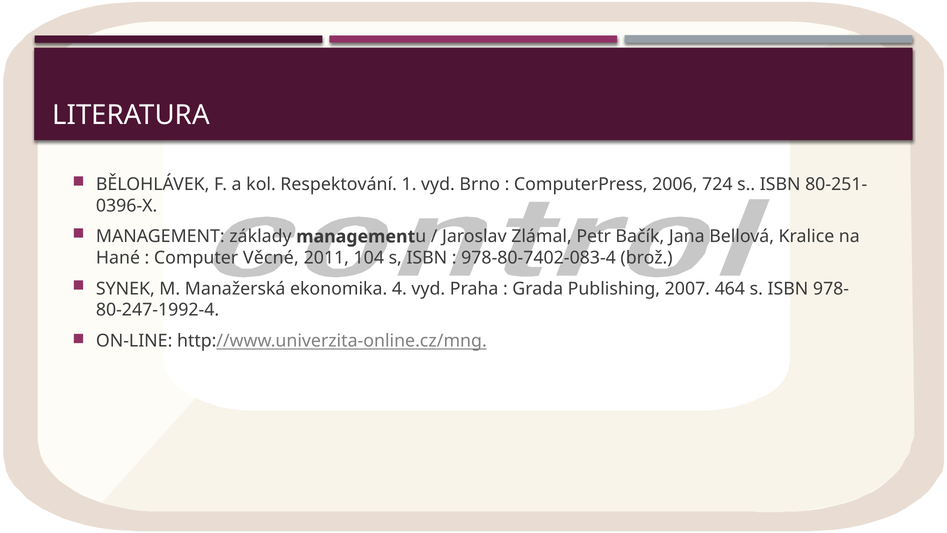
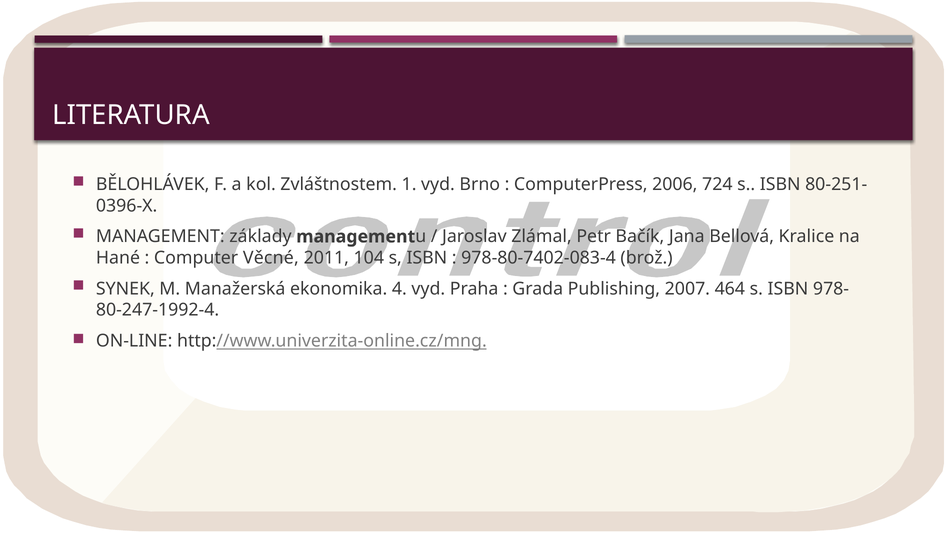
Respektování: Respektování -> Zvláštnostem
